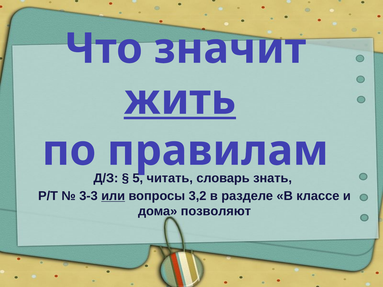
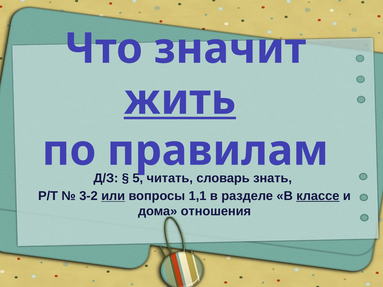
3-3: 3-3 -> 3-2
3,2: 3,2 -> 1,1
классе underline: none -> present
позволяют: позволяют -> отношения
